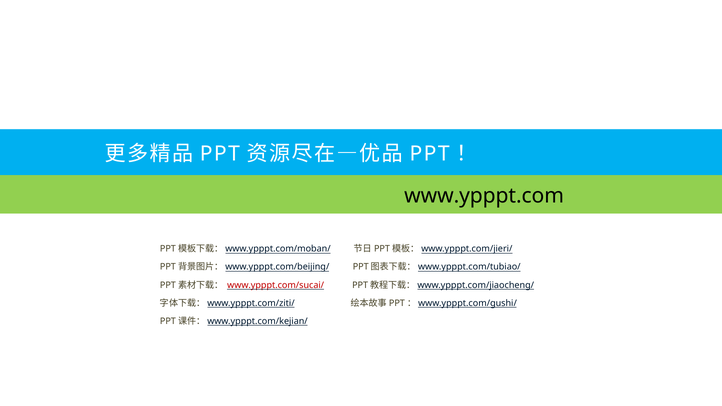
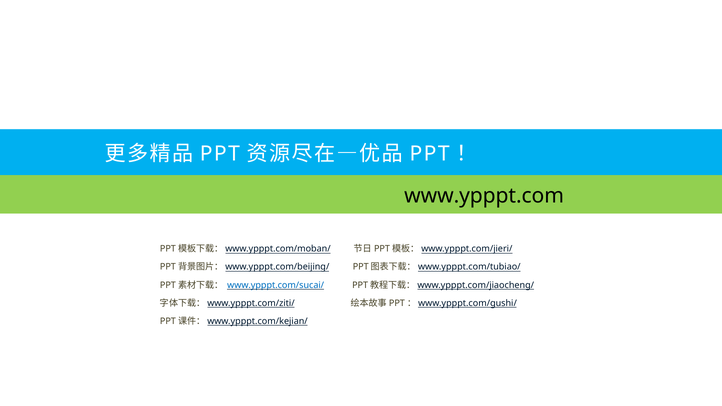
www.ypppt.com/sucai/ colour: red -> blue
